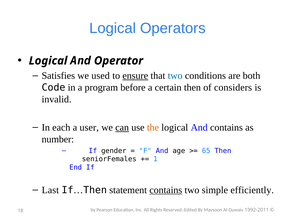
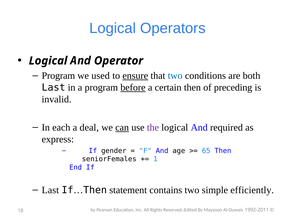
Satisfies at (58, 76): Satisfies -> Program
Code at (54, 88): Code -> Last
before underline: none -> present
considers: considers -> preceding
user: user -> deal
the colour: orange -> purple
And contains: contains -> required
number: number -> express
contains at (166, 190) underline: present -> none
